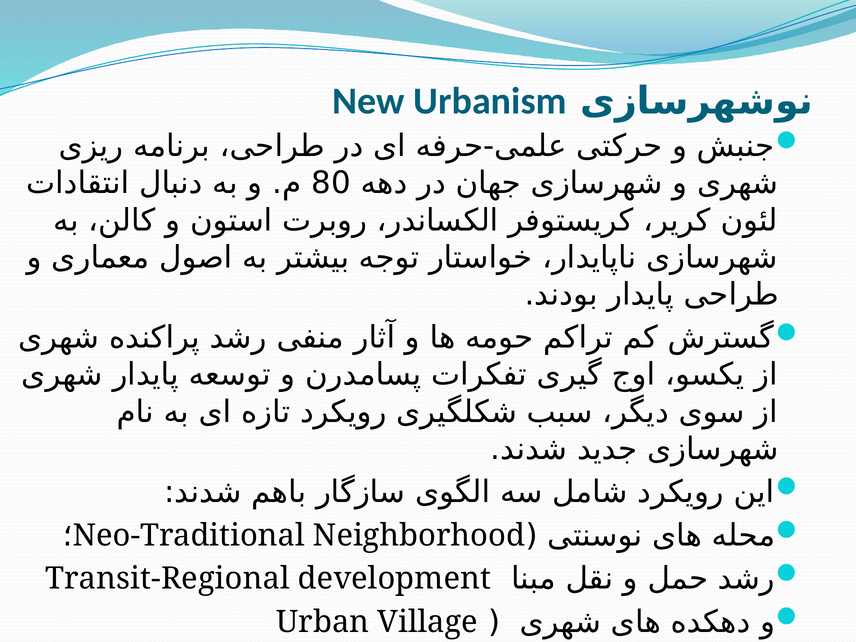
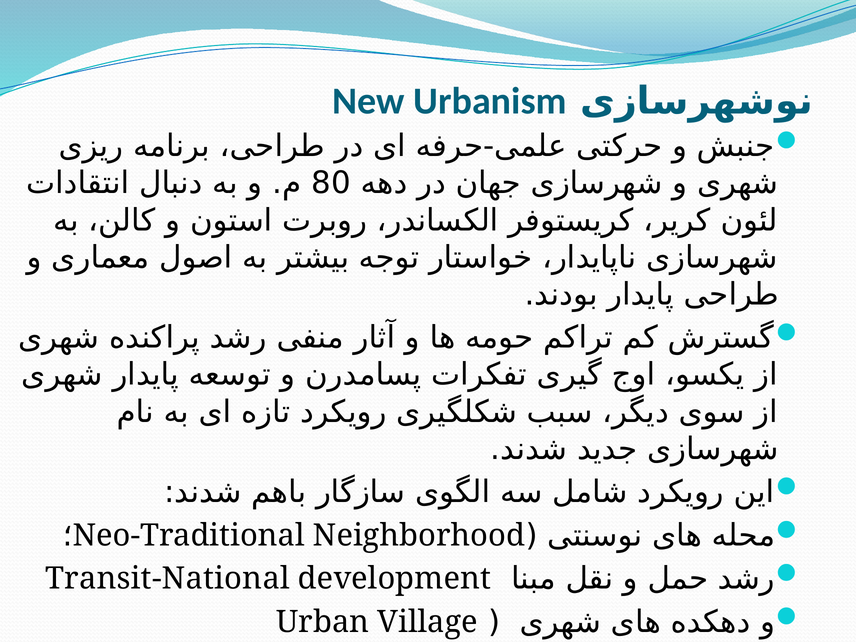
Transit-Regional: Transit-Regional -> Transit-National
